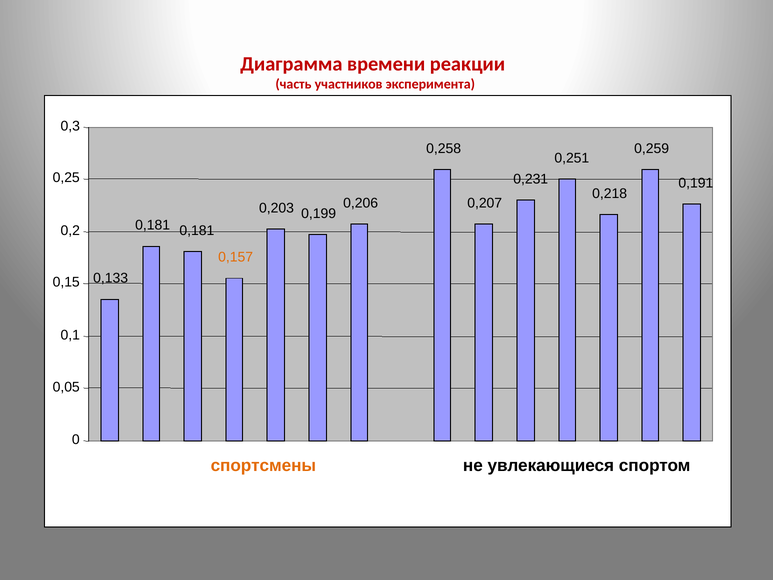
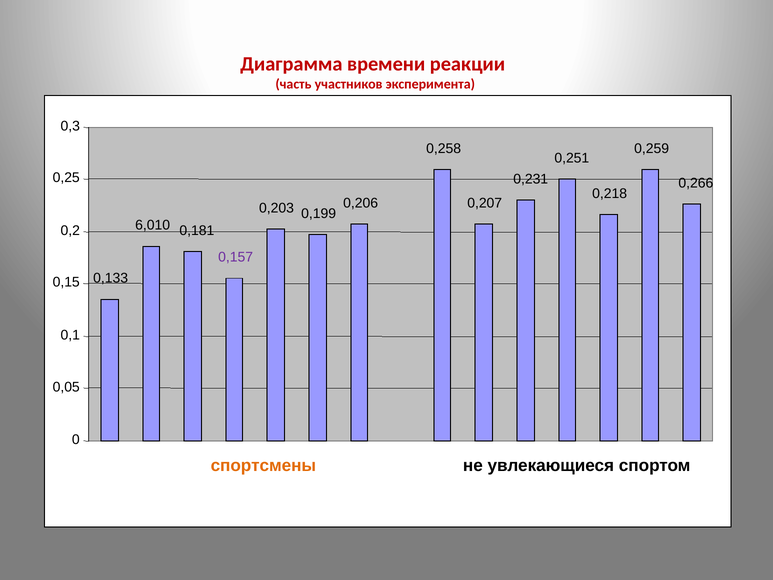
0,191: 0,191 -> 0,266
0,181 at (153, 225): 0,181 -> 6,010
0,157 colour: orange -> purple
